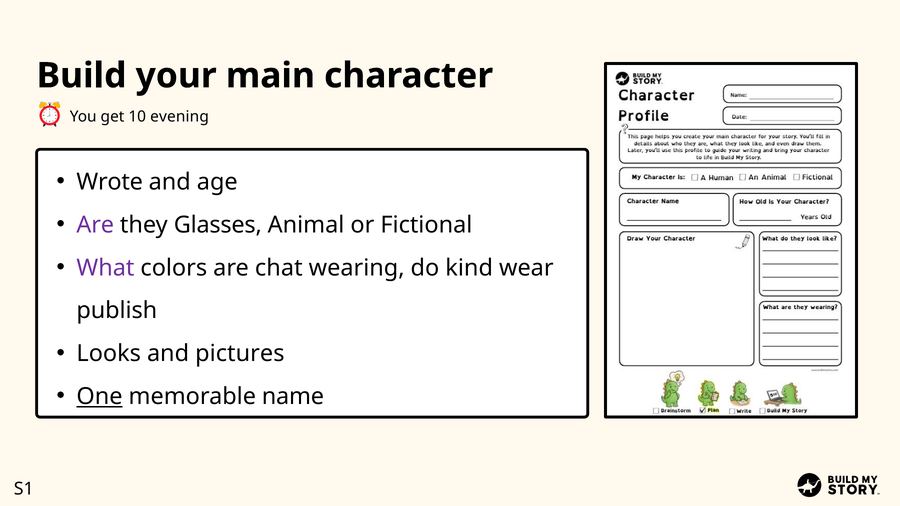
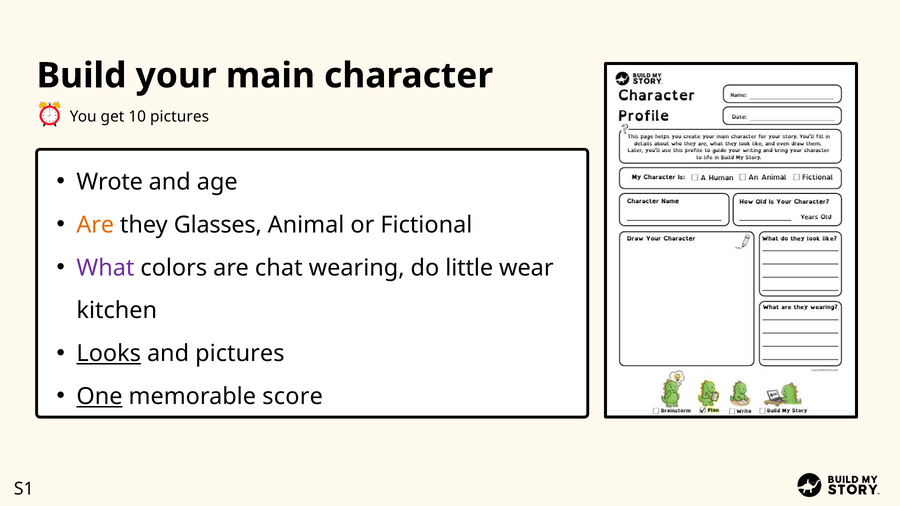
10 evening: evening -> pictures
Are at (95, 225) colour: purple -> orange
kind: kind -> little
publish: publish -> kitchen
Looks underline: none -> present
name: name -> score
